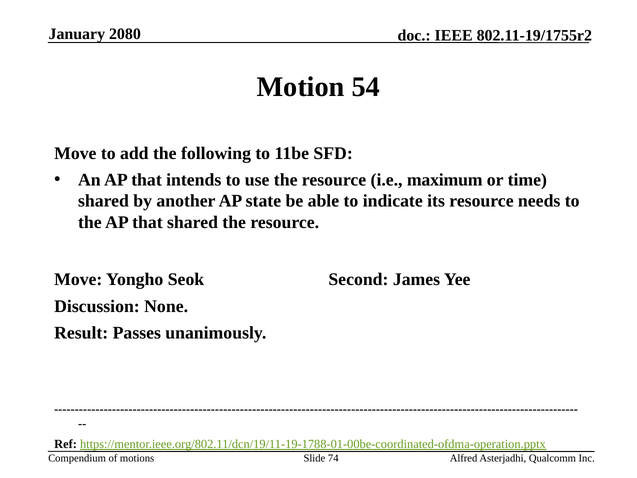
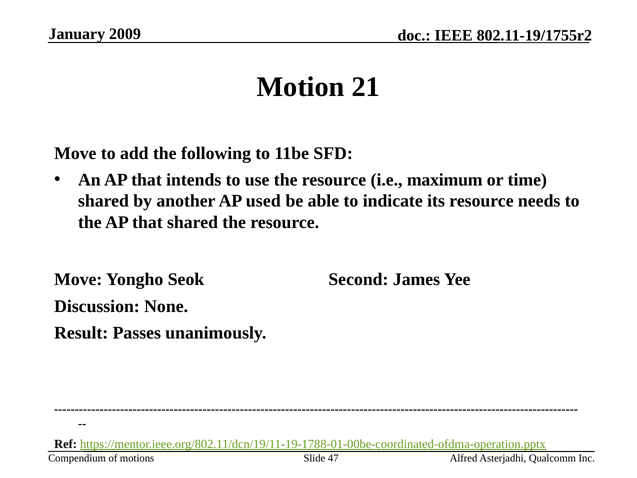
2080: 2080 -> 2009
54: 54 -> 21
state: state -> used
74: 74 -> 47
